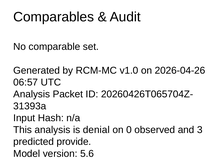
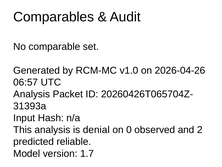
3: 3 -> 2
provide: provide -> reliable
5.6: 5.6 -> 1.7
